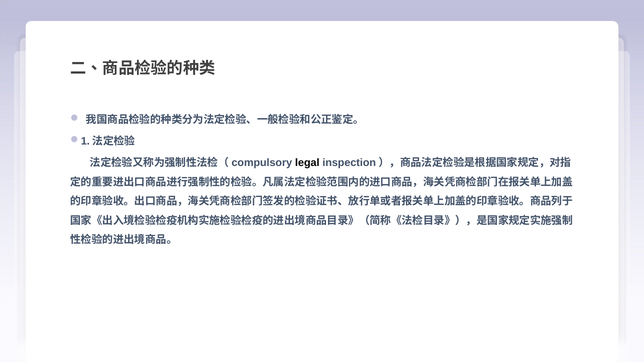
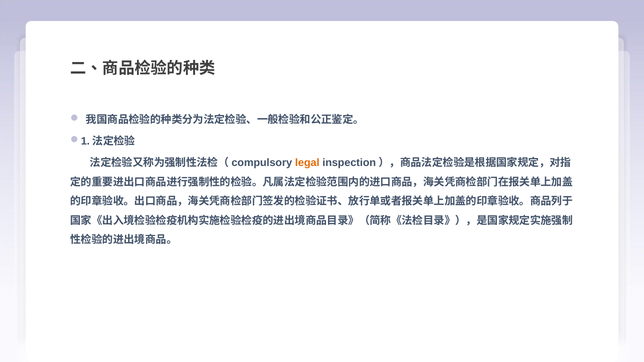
legal colour: black -> orange
